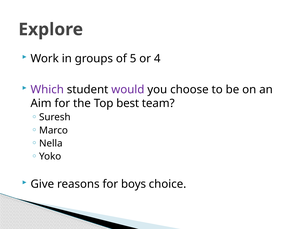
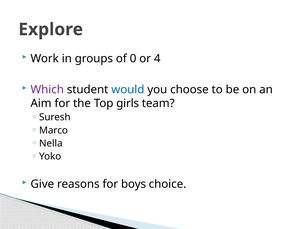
5: 5 -> 0
would colour: purple -> blue
best: best -> girls
